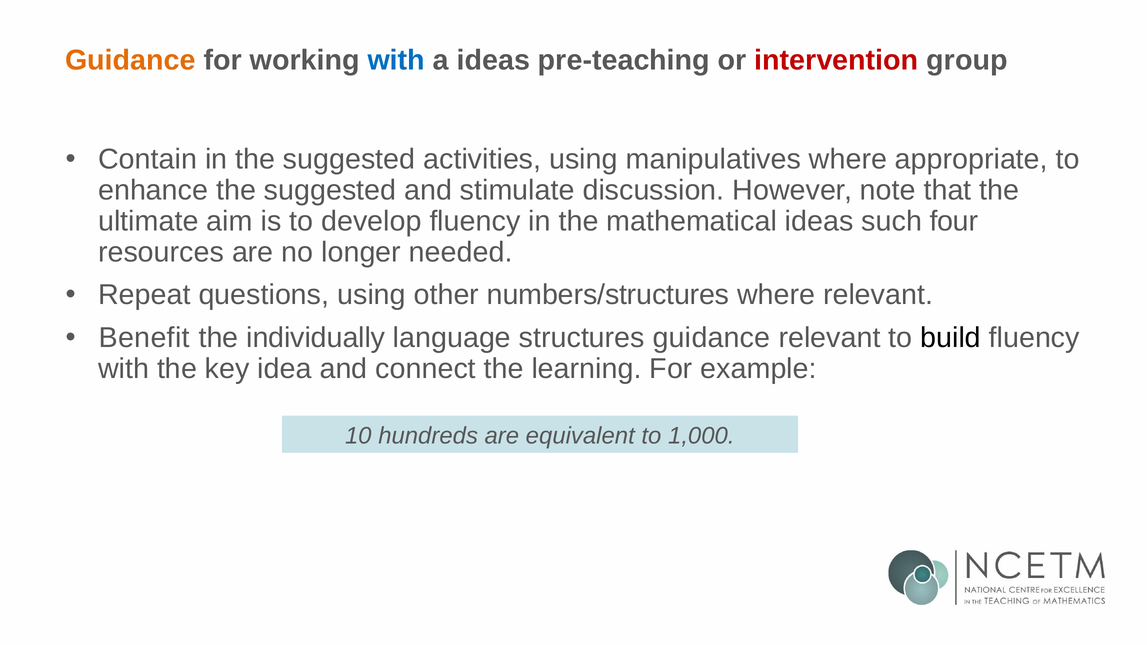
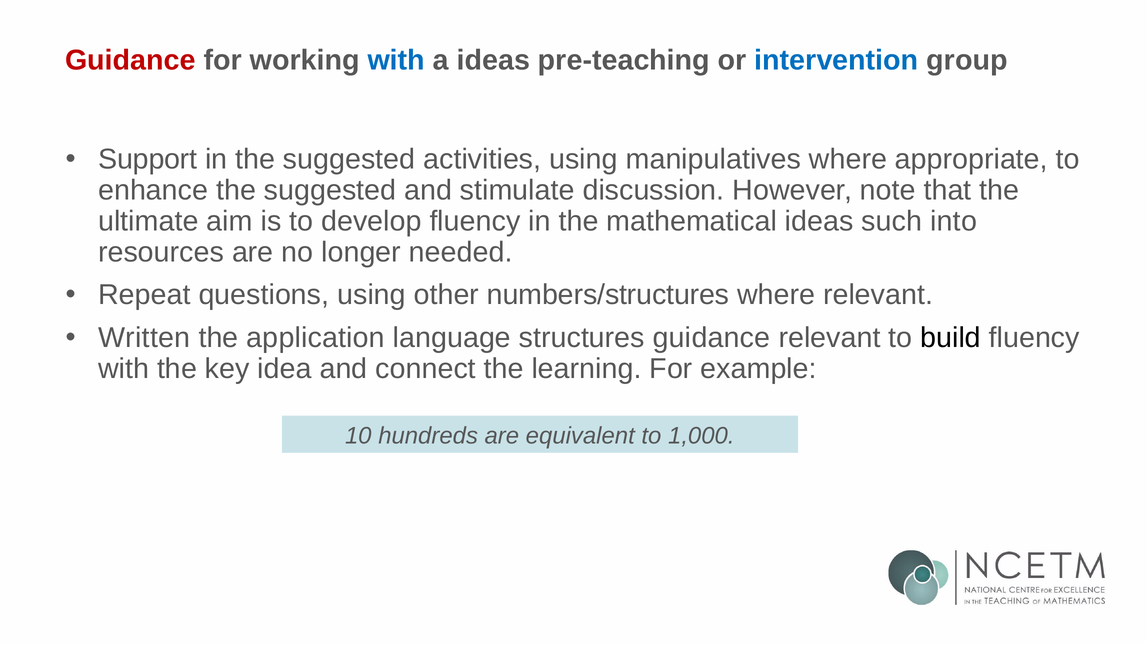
Guidance at (130, 60) colour: orange -> red
intervention colour: red -> blue
Contain: Contain -> Support
four: four -> into
Benefit: Benefit -> Written
individually: individually -> application
